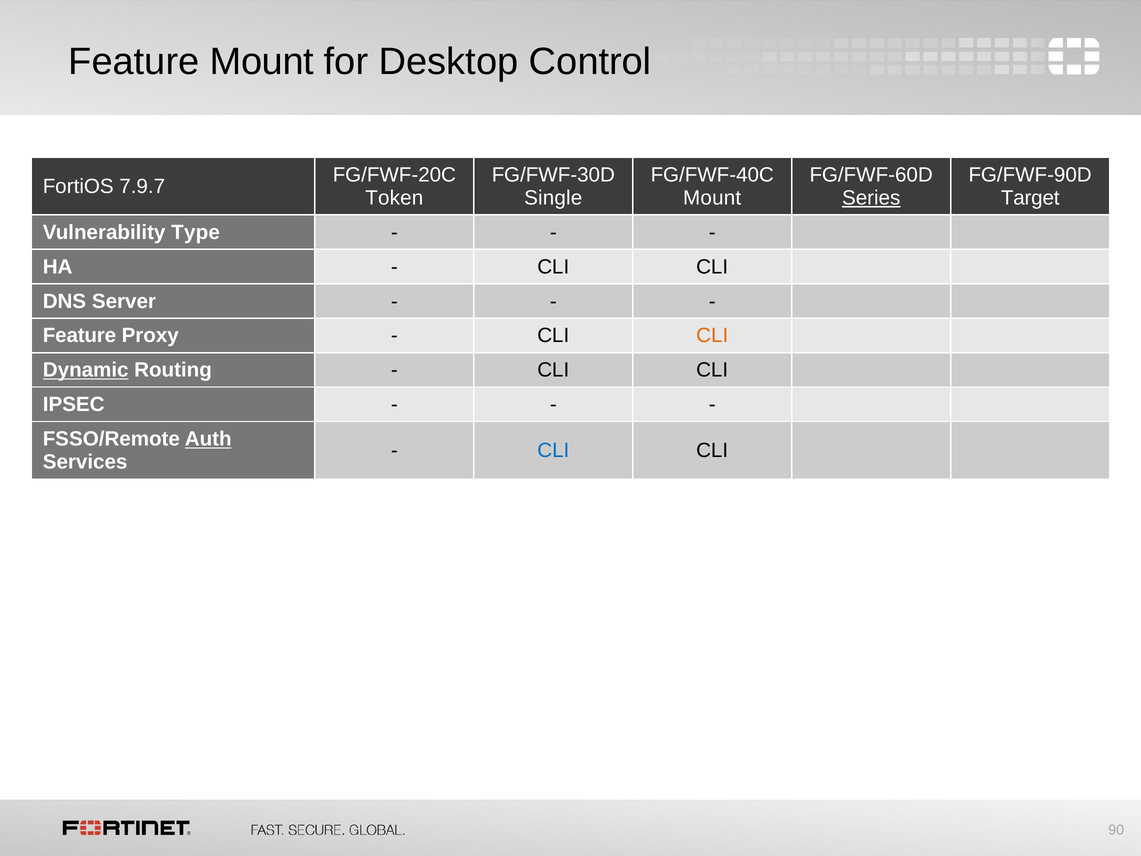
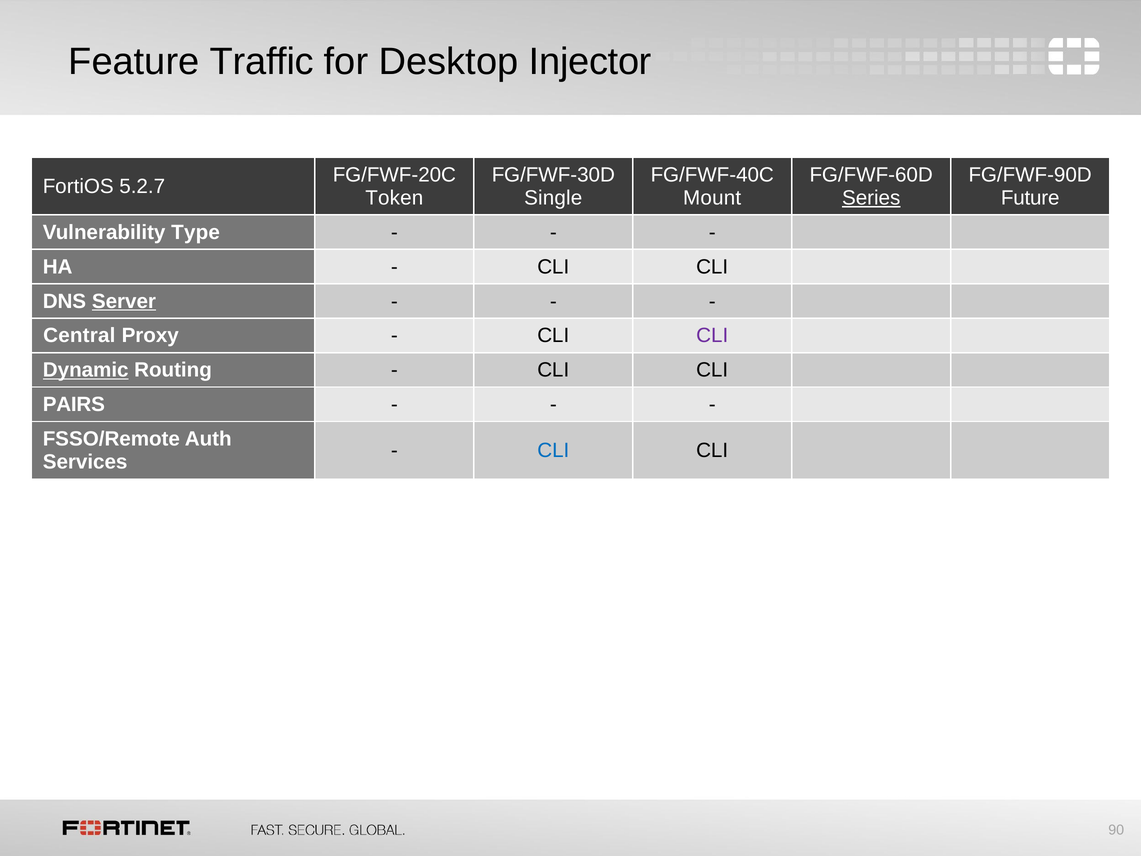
Feature Mount: Mount -> Traffic
Control: Control -> Injector
7.9.7: 7.9.7 -> 5.2.7
Target: Target -> Future
Server underline: none -> present
Feature at (79, 336): Feature -> Central
CLI at (712, 336) colour: orange -> purple
IPSEC: IPSEC -> PAIRS
Auth underline: present -> none
